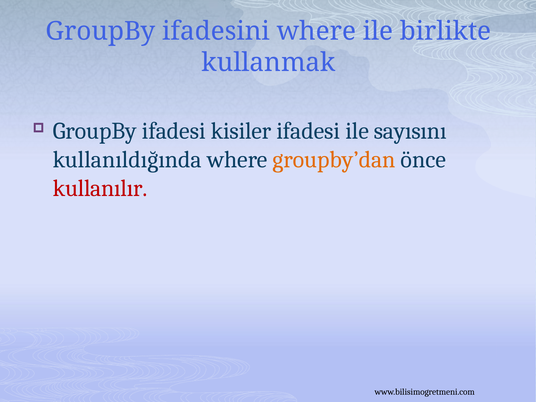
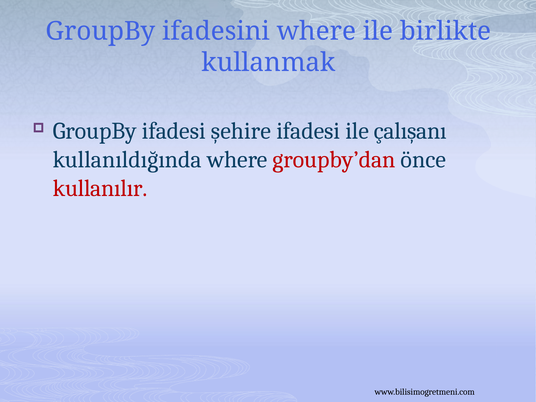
kisiler: kisiler -> şehire
sayısını: sayısını -> çalışanı
groupby’dan colour: orange -> red
